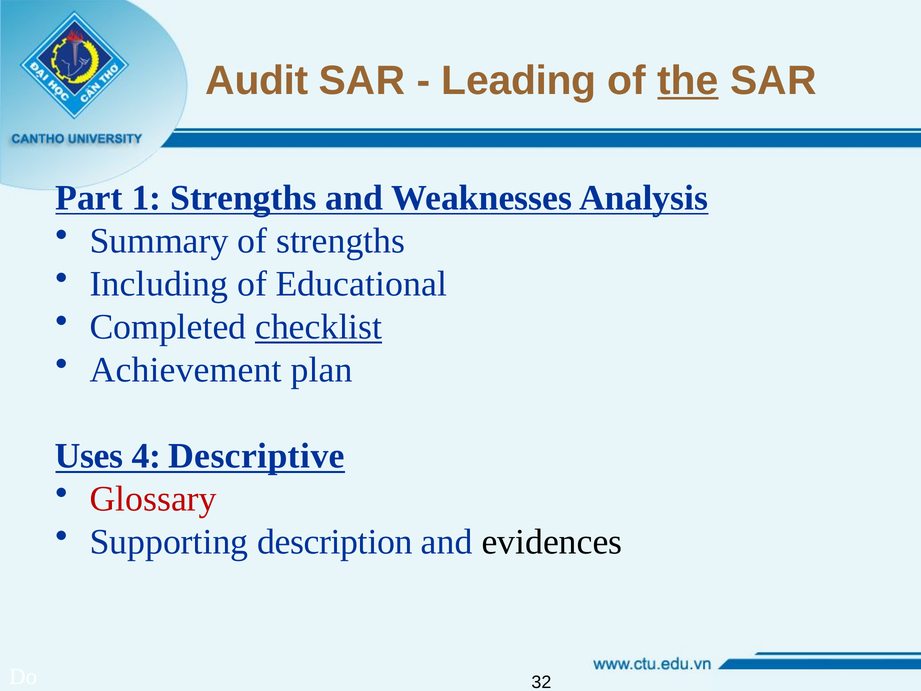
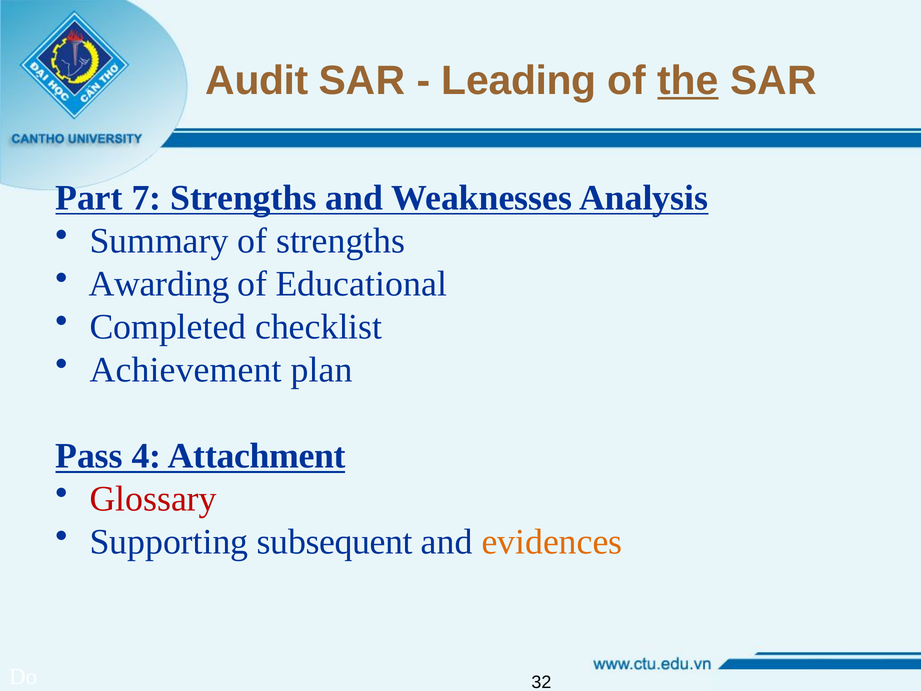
1: 1 -> 7
Including: Including -> Awarding
checklist underline: present -> none
Uses: Uses -> Pass
Descriptive: Descriptive -> Attachment
description: description -> subsequent
evidences colour: black -> orange
